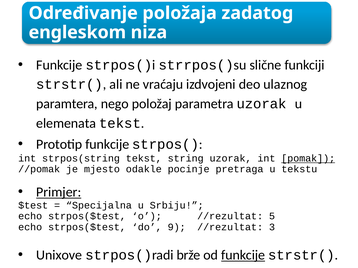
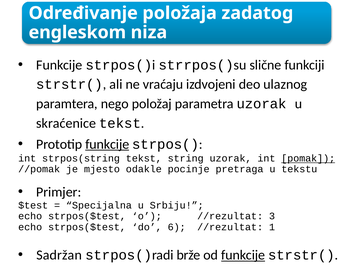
elemenata: elemenata -> skraćenice
funkcije at (107, 144) underline: none -> present
Primjer underline: present -> none
5: 5 -> 3
9: 9 -> 6
3: 3 -> 1
Unixove: Unixove -> Sadržan
